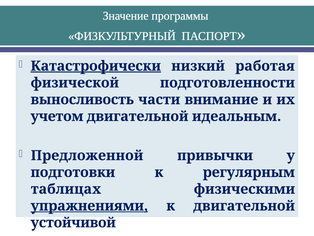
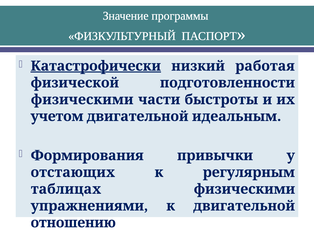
выносливость at (82, 99): выносливость -> физическими
внимание: внимание -> быстроты
Предложенной: Предложенной -> Формирования
подготовки: подготовки -> отстающих
упражнениями underline: present -> none
устойчивой: устойчивой -> отношению
